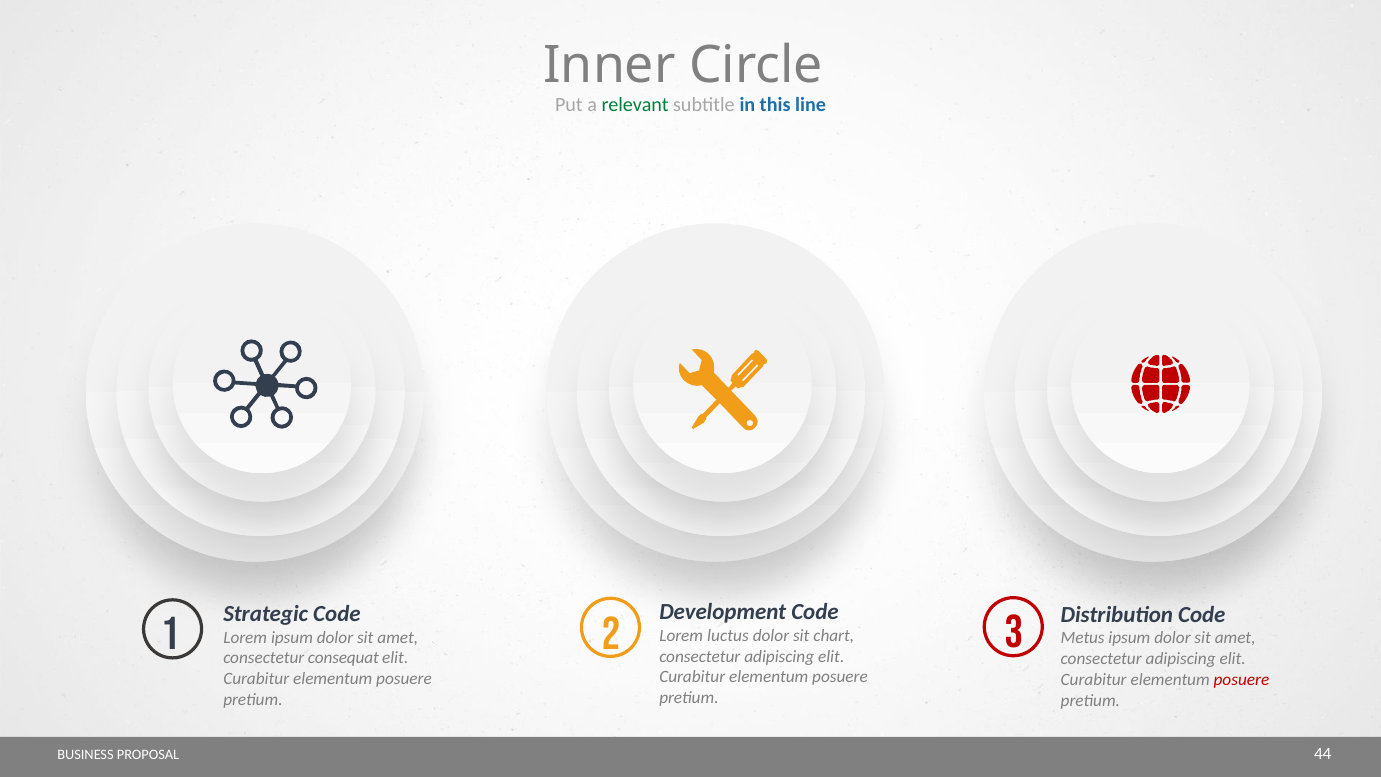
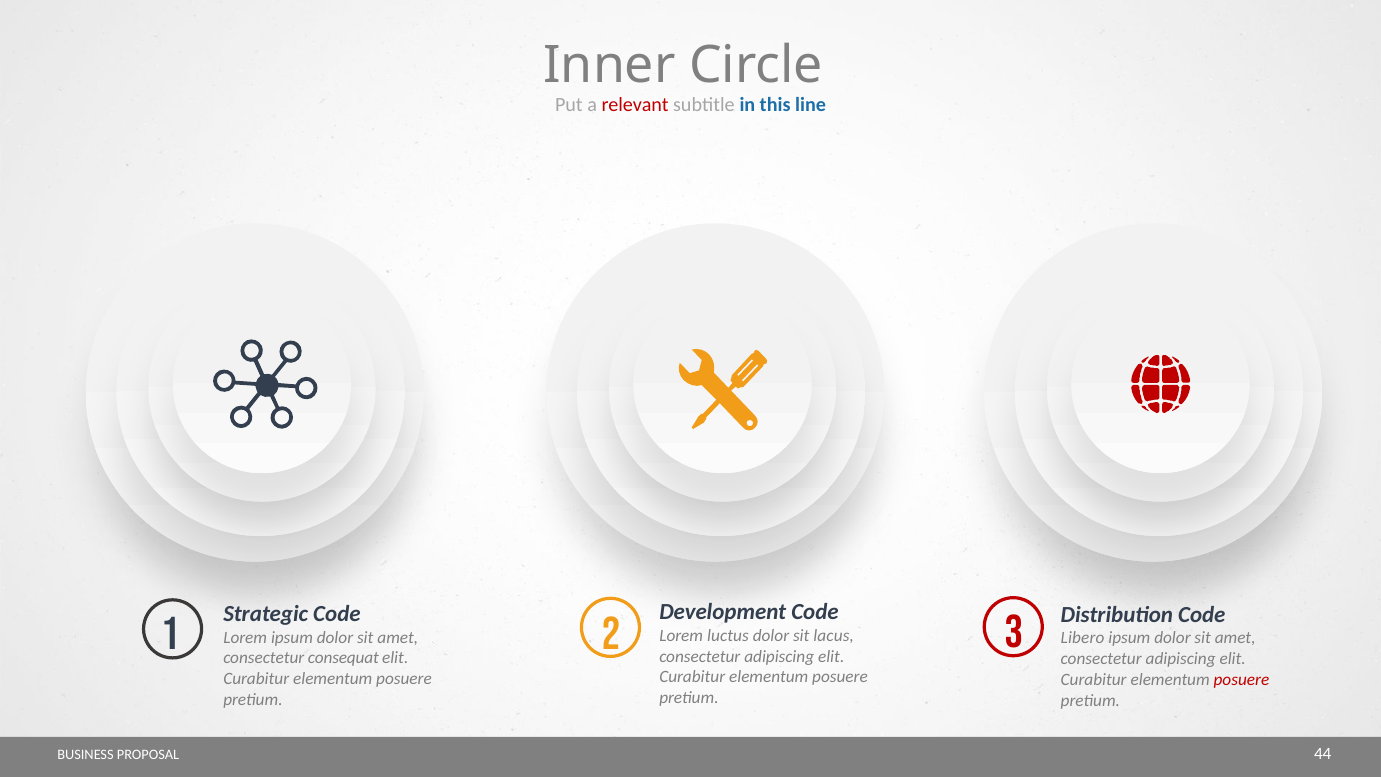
relevant colour: green -> red
chart: chart -> lacus
Metus: Metus -> Libero
